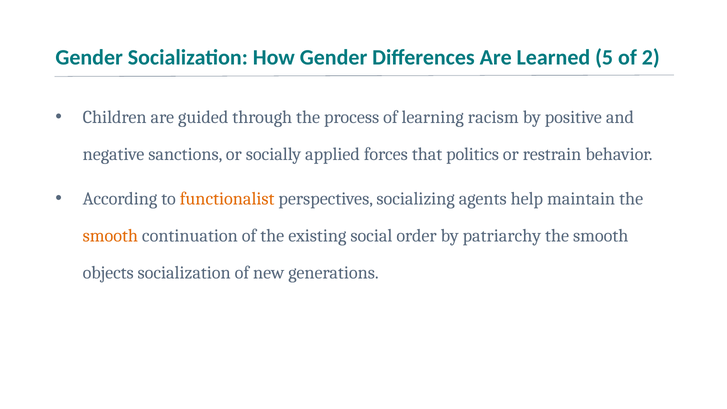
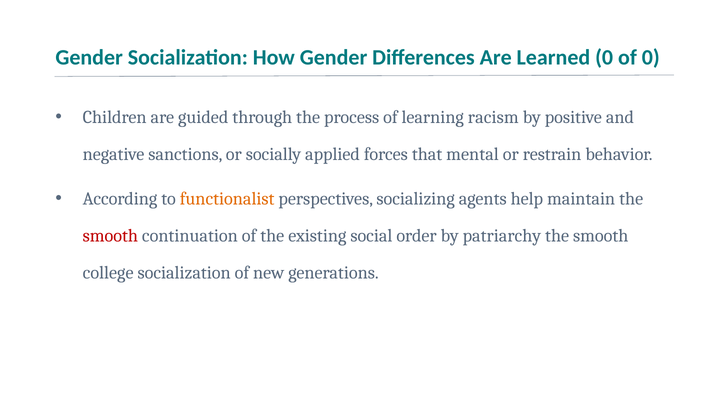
Learned 5: 5 -> 0
of 2: 2 -> 0
politics: politics -> mental
smooth at (110, 236) colour: orange -> red
objects: objects -> college
